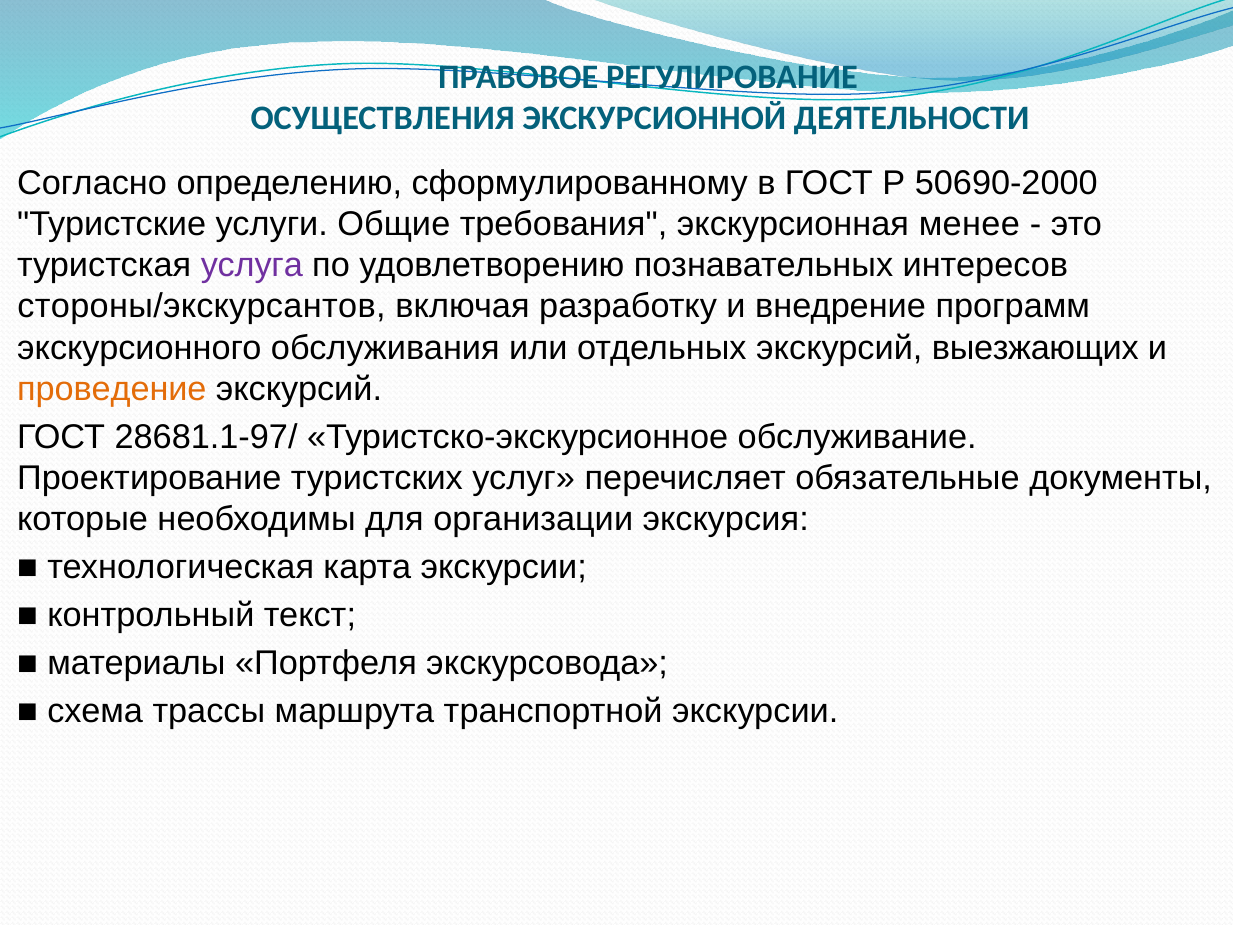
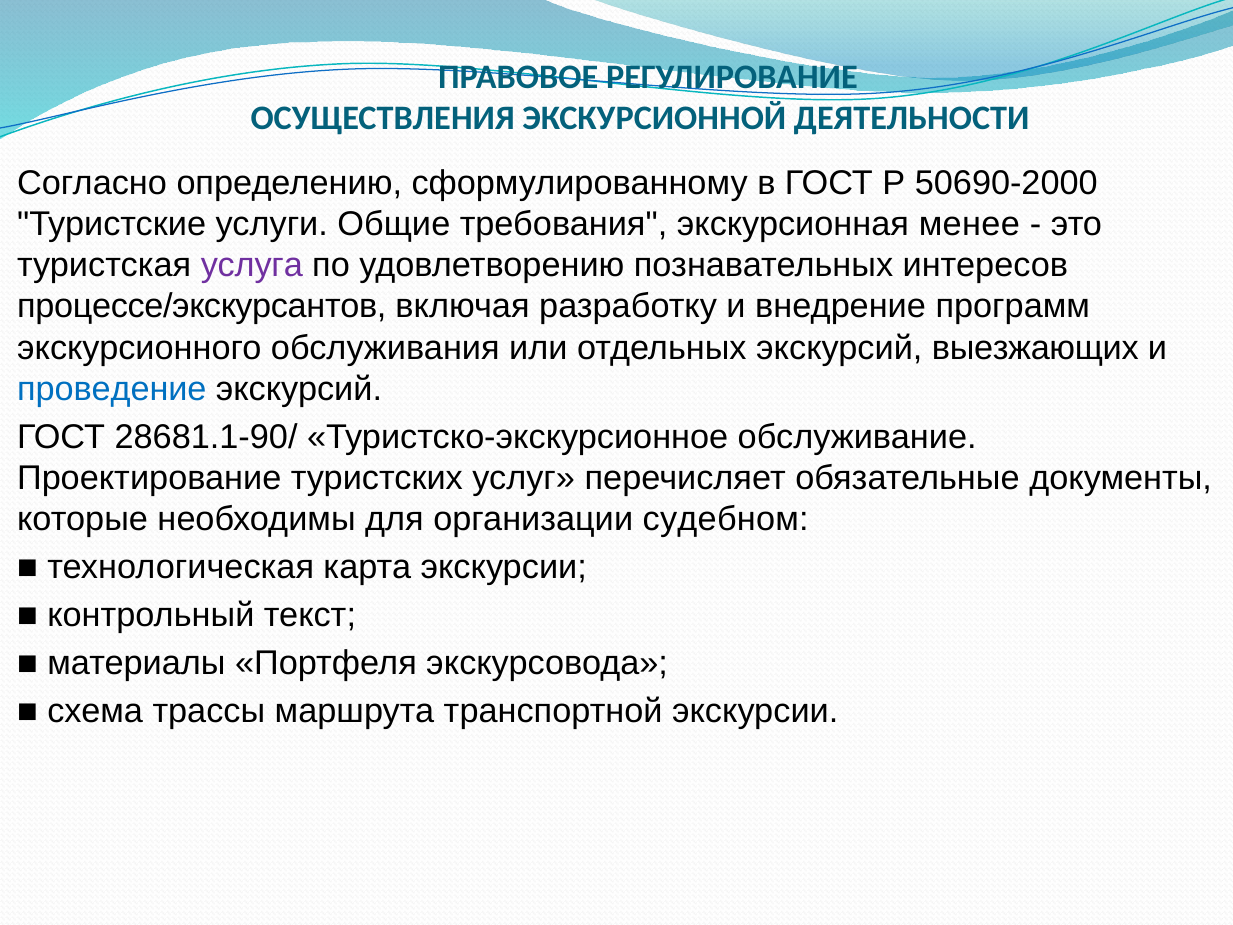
стороны/экскурсантов: стороны/экскурсантов -> процессе/экскурсантов
проведение colour: orange -> blue
28681.1-97/: 28681.1-97/ -> 28681.1-90/
экскурсия: экскурсия -> судебном
